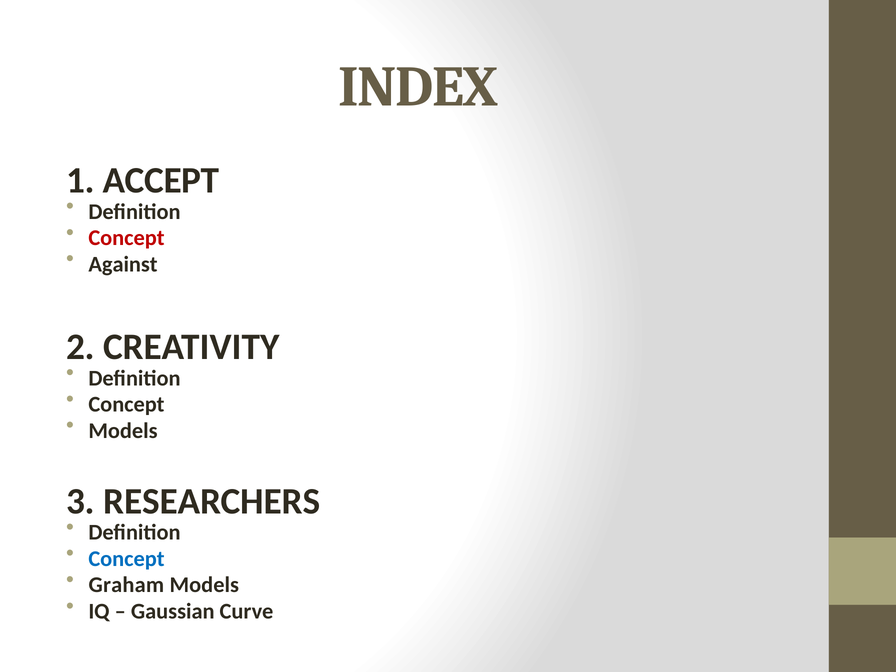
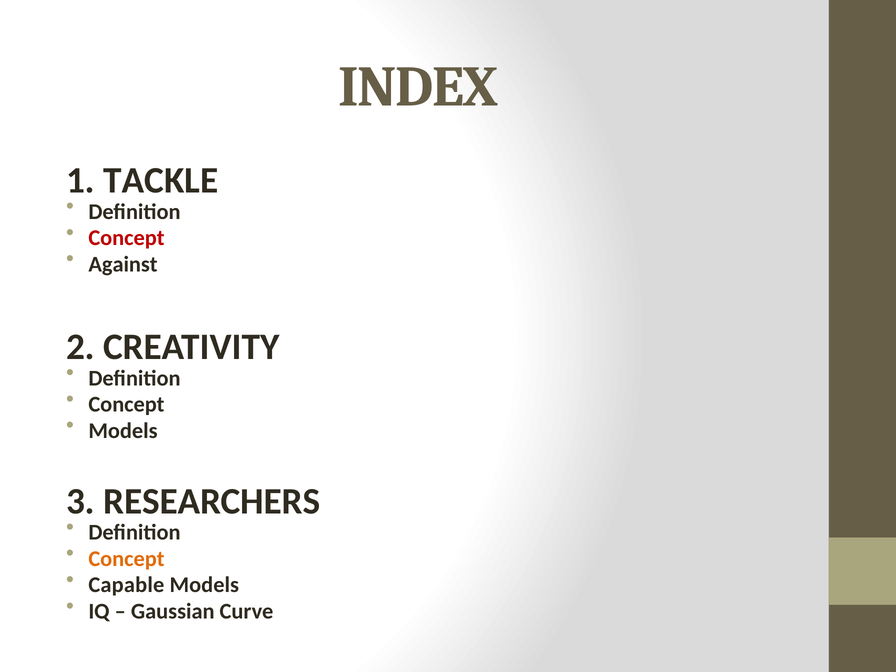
ACCEPT: ACCEPT -> TACKLE
Concept at (126, 559) colour: blue -> orange
Graham: Graham -> Capable
